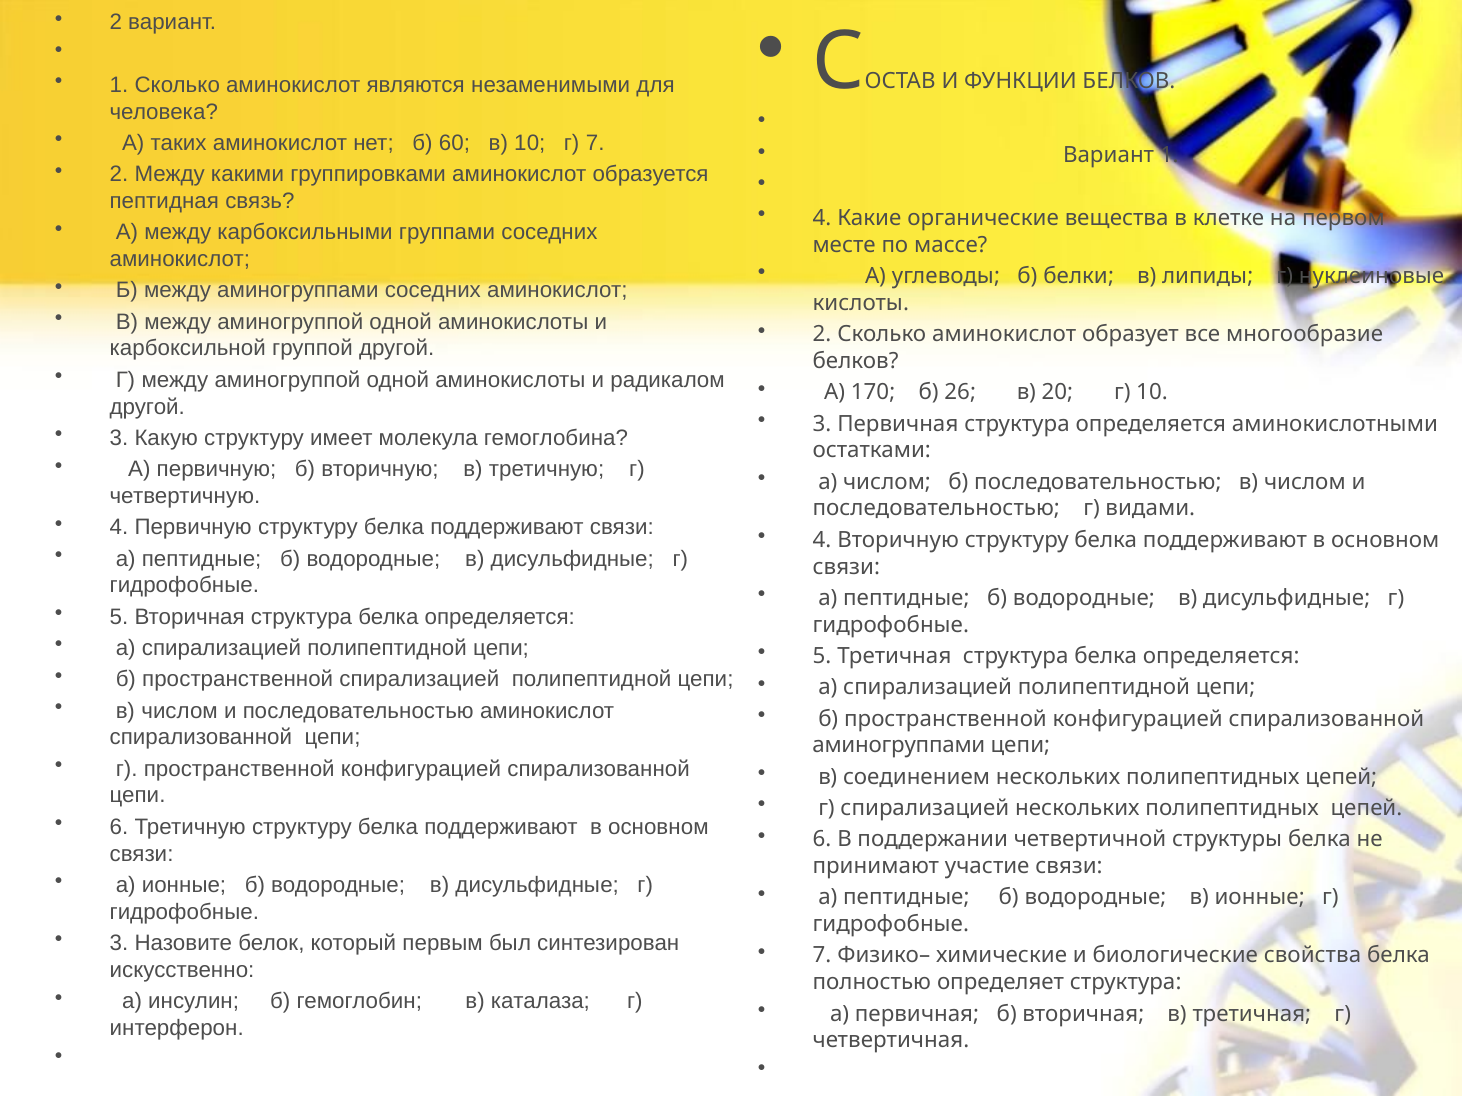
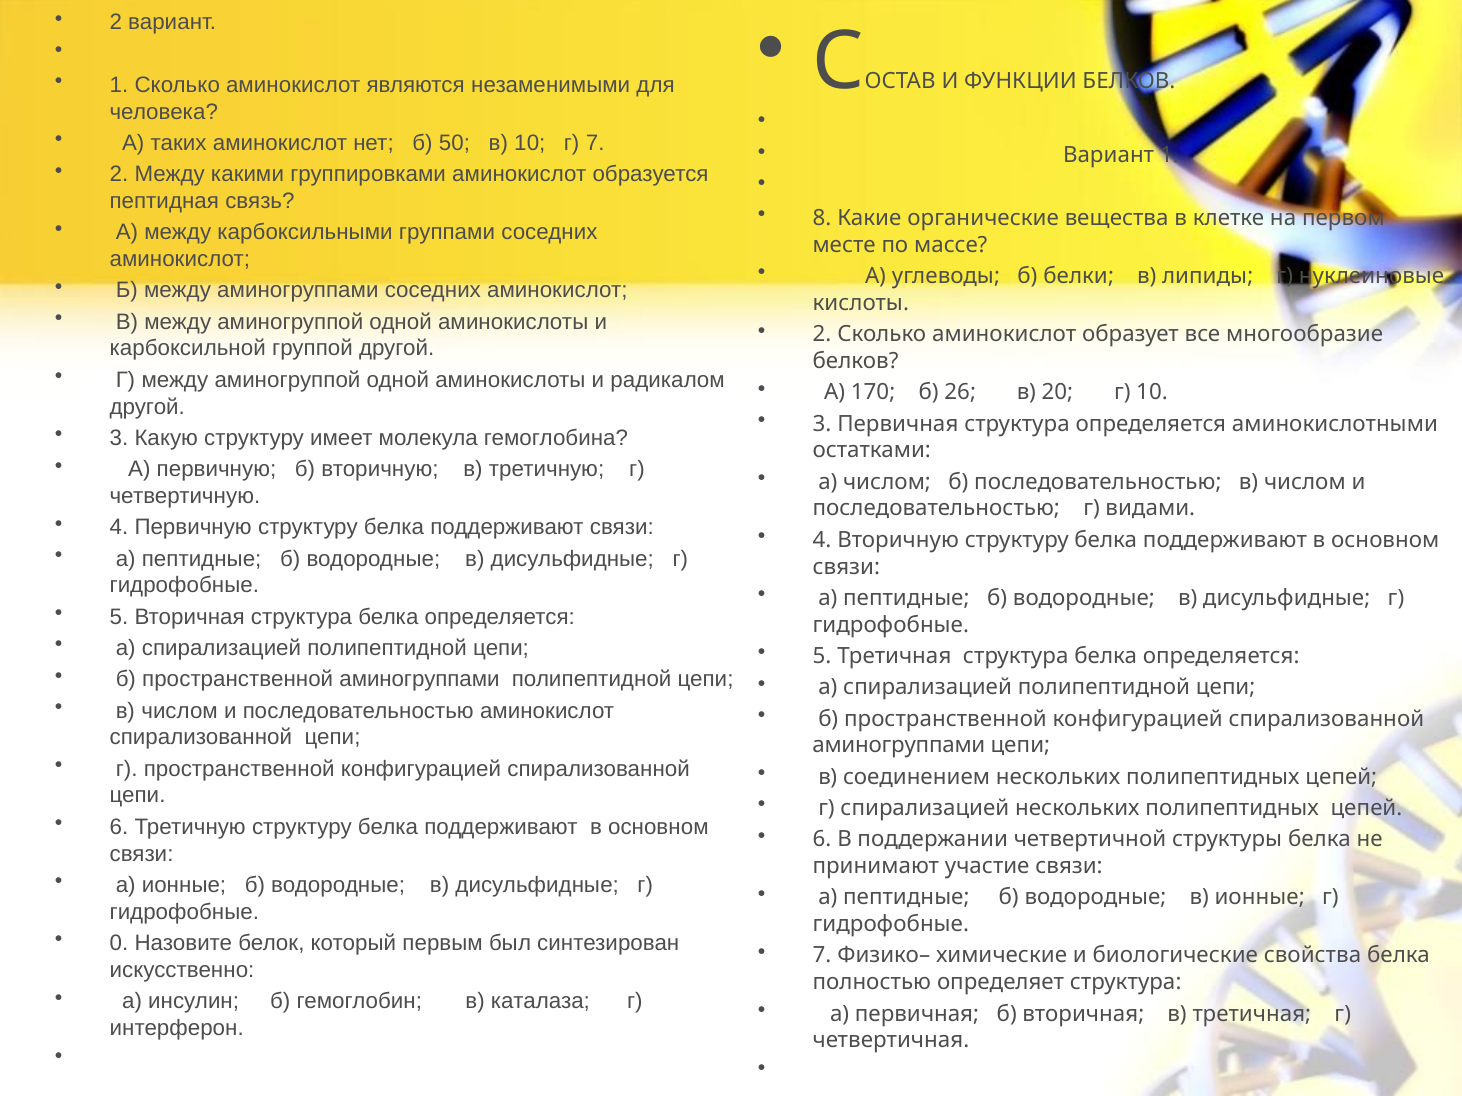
60: 60 -> 50
4 at (822, 218): 4 -> 8
пространственной спирализацией: спирализацией -> аминогруппами
3 at (119, 944): 3 -> 0
